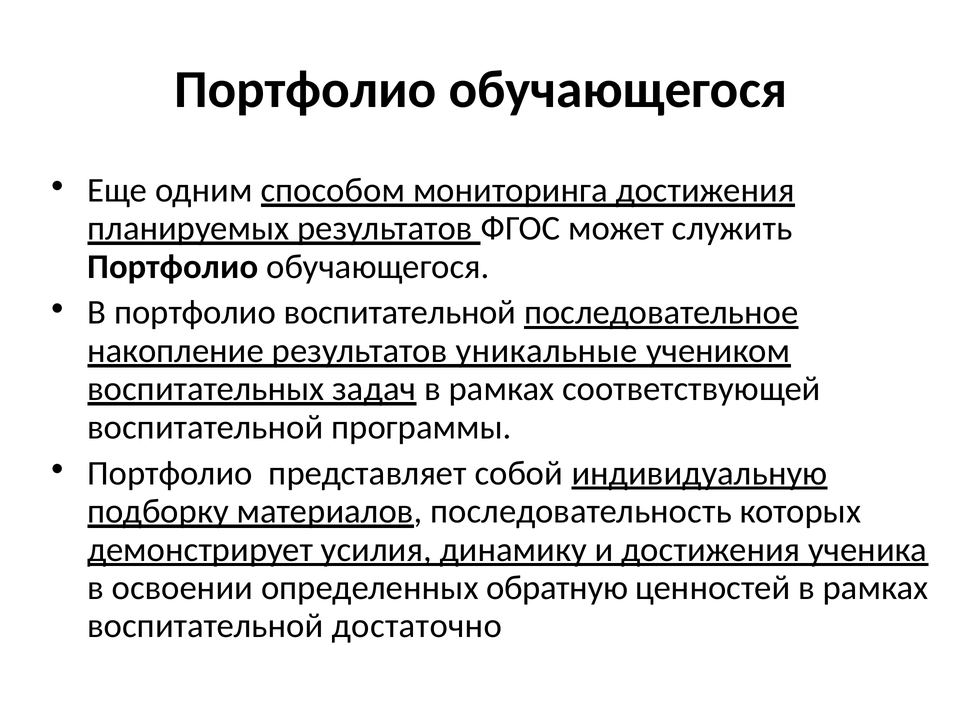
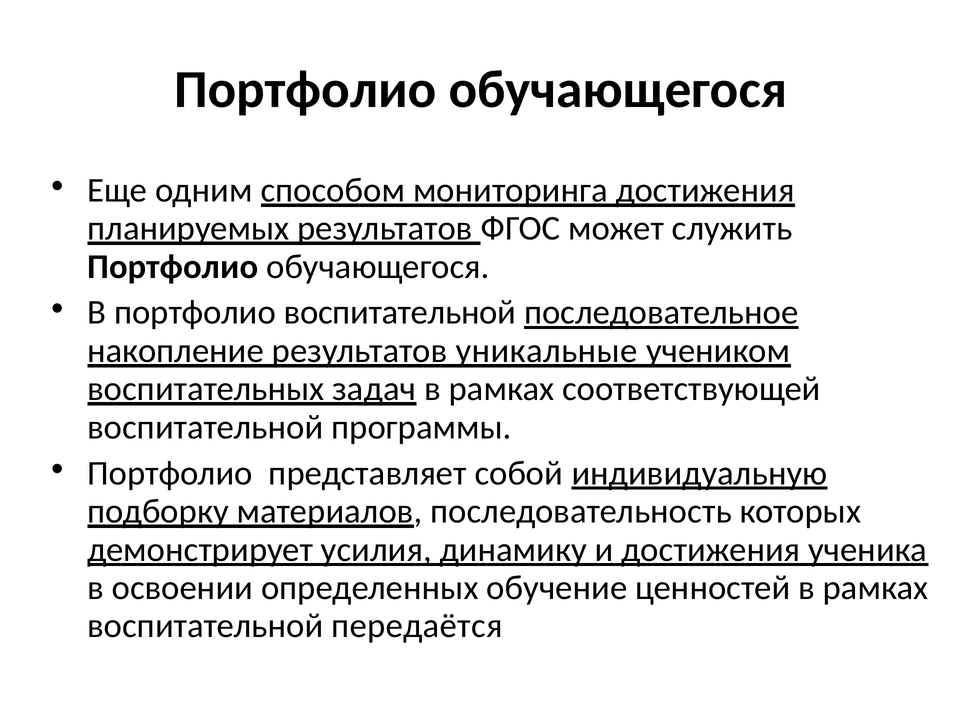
обратную: обратную -> обучение
достаточно: достаточно -> передаётся
